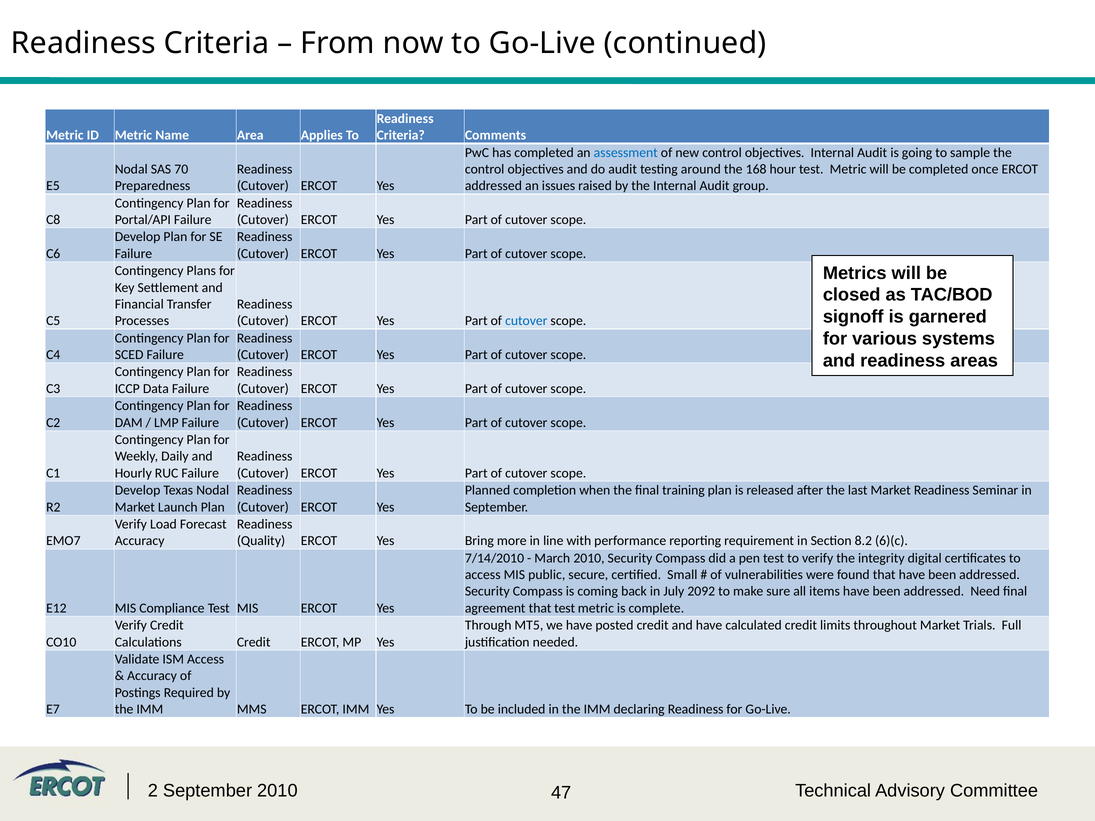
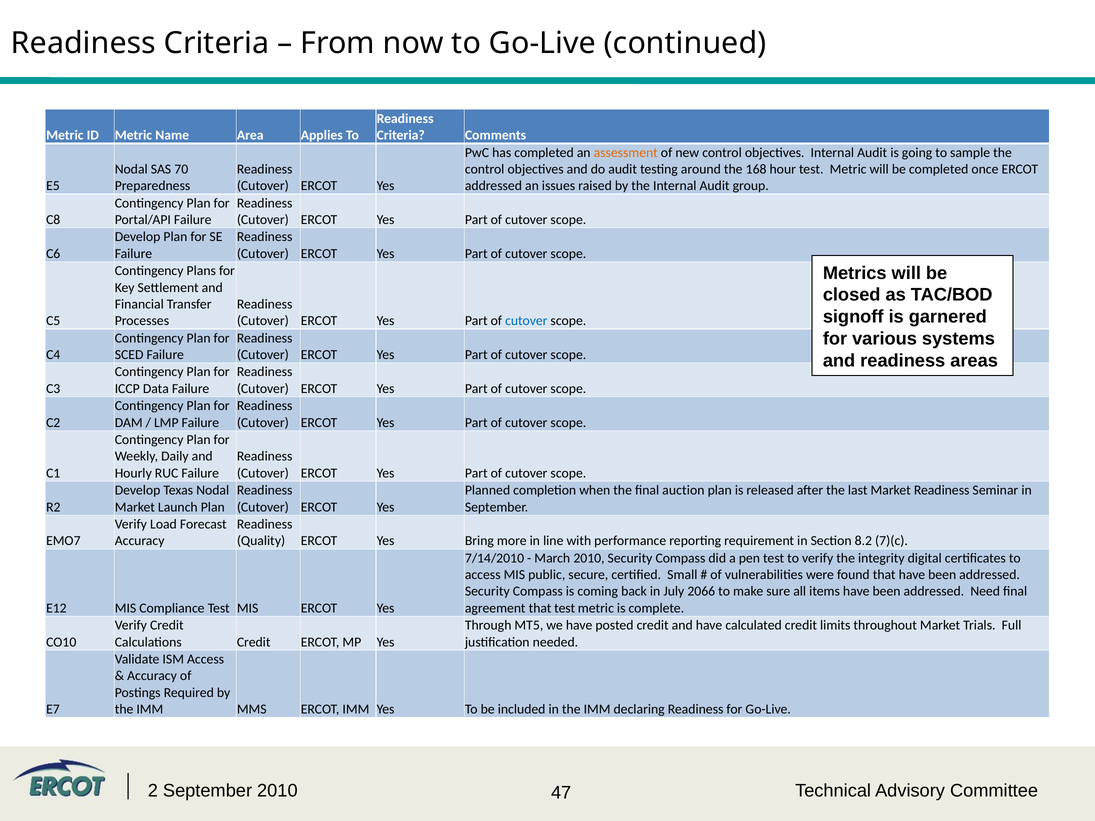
assessment colour: blue -> orange
training: training -> auction
6)(c: 6)(c -> 7)(c
2092: 2092 -> 2066
